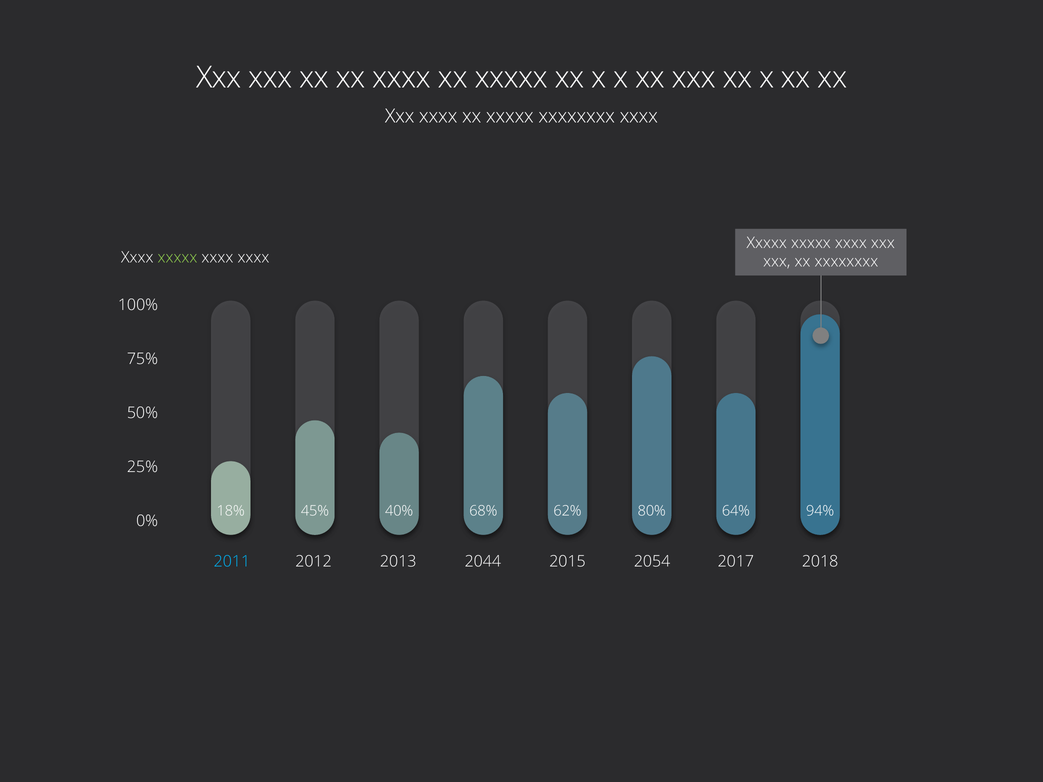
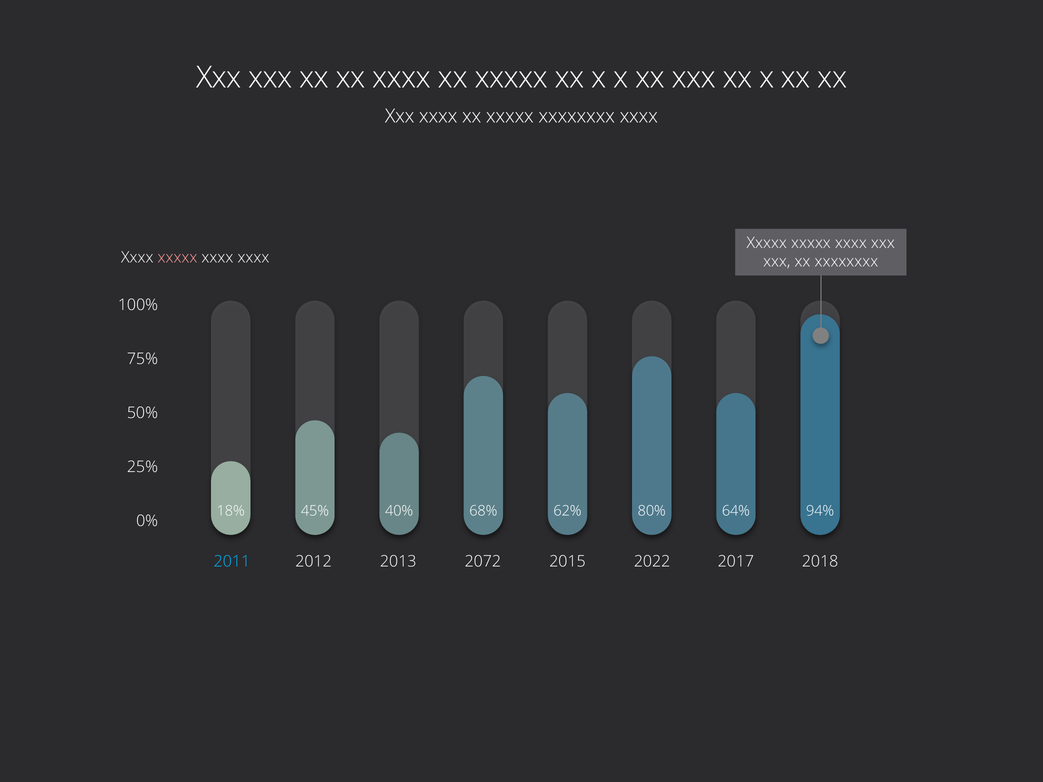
xxxxx at (177, 258) colour: light green -> pink
2044: 2044 -> 2072
2054: 2054 -> 2022
